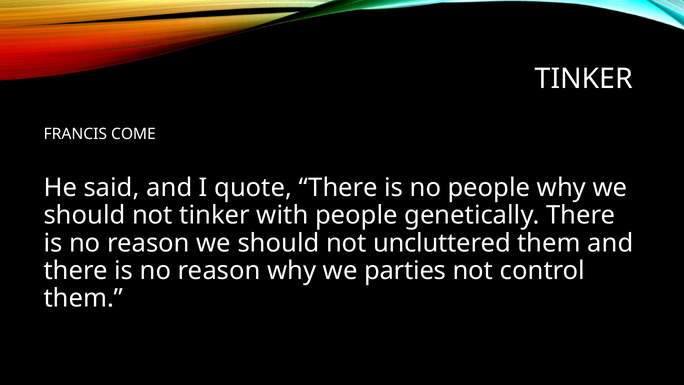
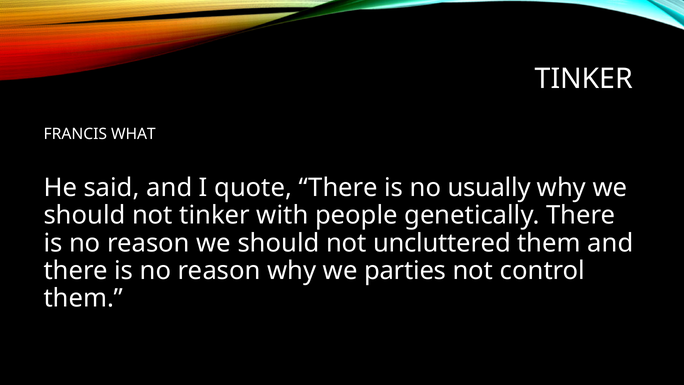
COME: COME -> WHAT
no people: people -> usually
